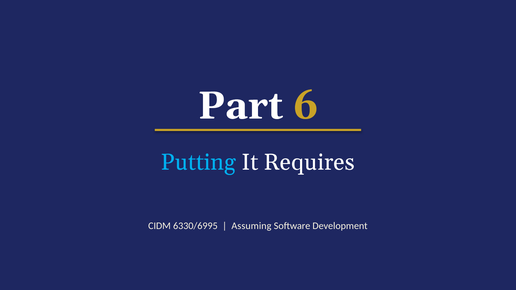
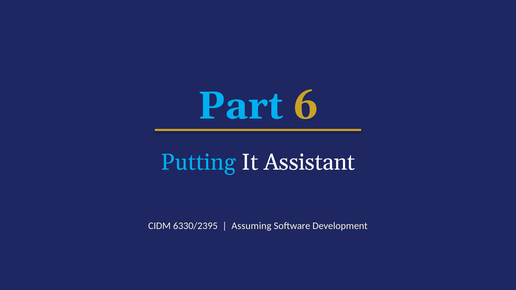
Part colour: white -> light blue
Requires: Requires -> Assistant
6330/6995: 6330/6995 -> 6330/2395
